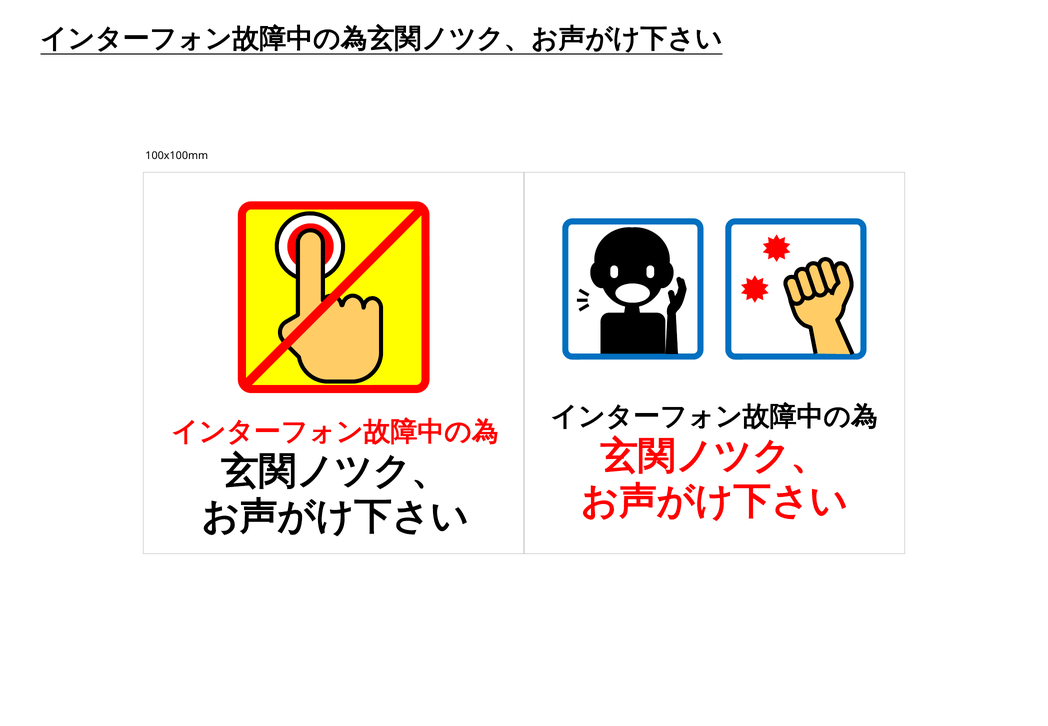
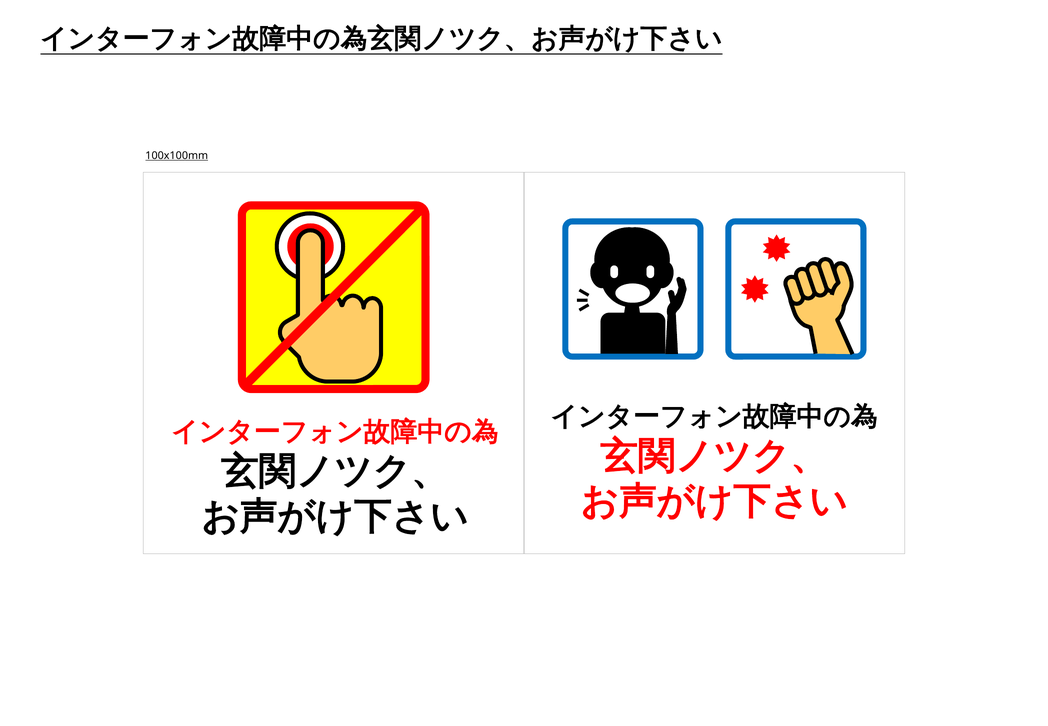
100x100mm underline: none -> present
